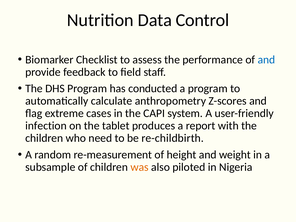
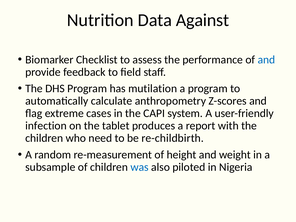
Control: Control -> Against
conducted: conducted -> mutilation
was colour: orange -> blue
